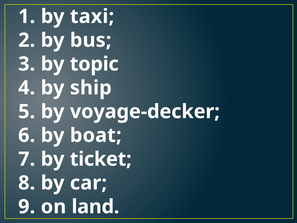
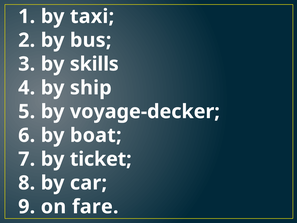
topic: topic -> skills
land: land -> fare
